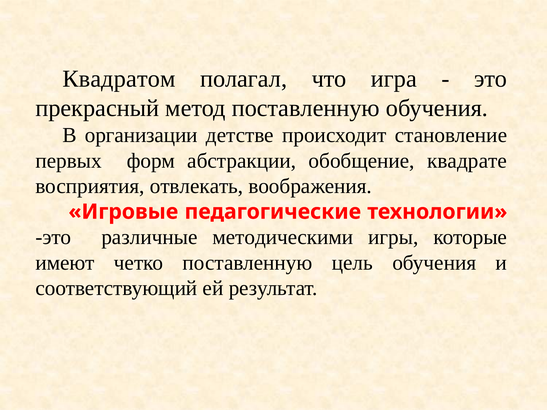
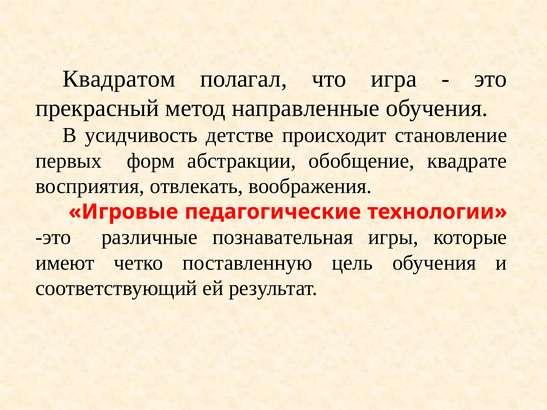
метод поставленную: поставленную -> направленные
организации: организации -> усидчивость
методическими: методическими -> познавательная
